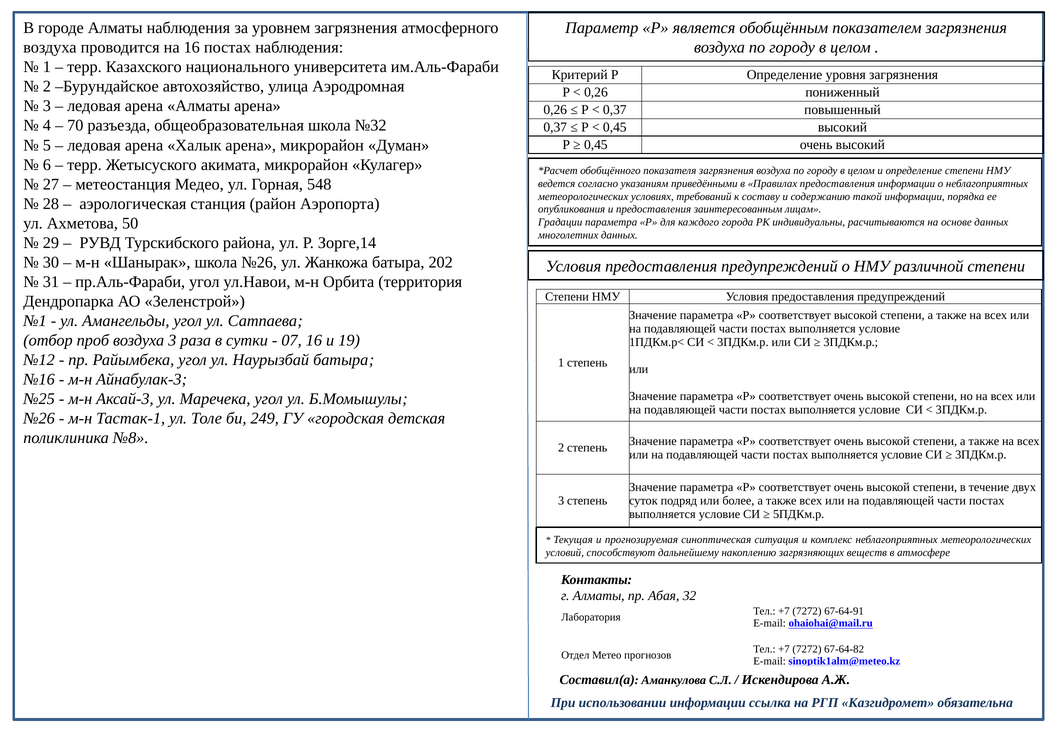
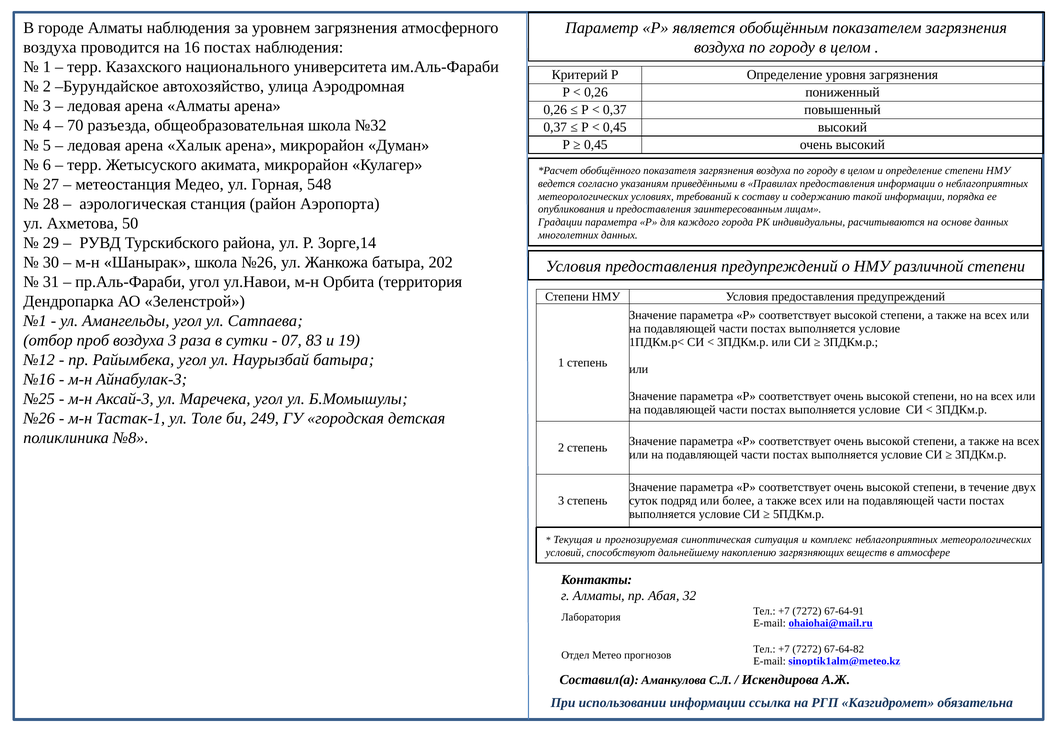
07 16: 16 -> 83
